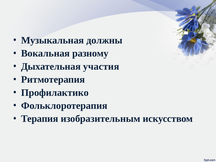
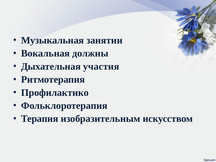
должны: должны -> занятии
разному: разному -> должны
